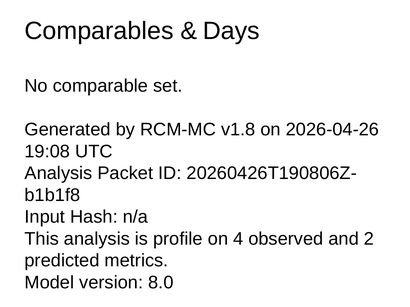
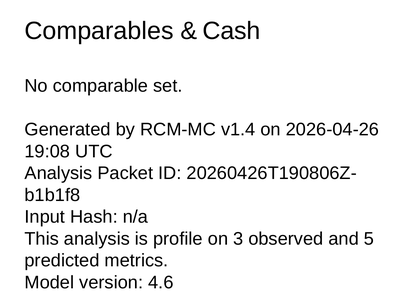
Days: Days -> Cash
v1.8: v1.8 -> v1.4
4: 4 -> 3
2: 2 -> 5
8.0: 8.0 -> 4.6
